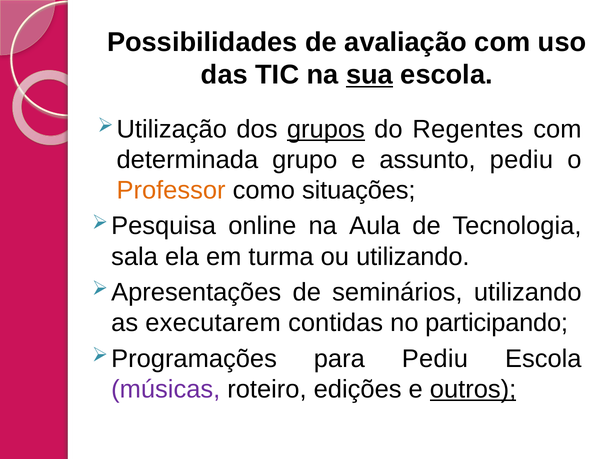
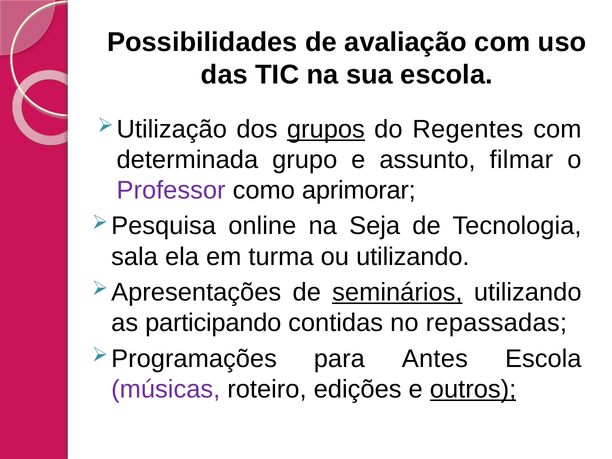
sua underline: present -> none
assunto pediu: pediu -> filmar
Professor colour: orange -> purple
situações: situações -> aprimorar
Aula: Aula -> Seja
seminários underline: none -> present
executarem: executarem -> participando
participando: participando -> repassadas
para Pediu: Pediu -> Antes
